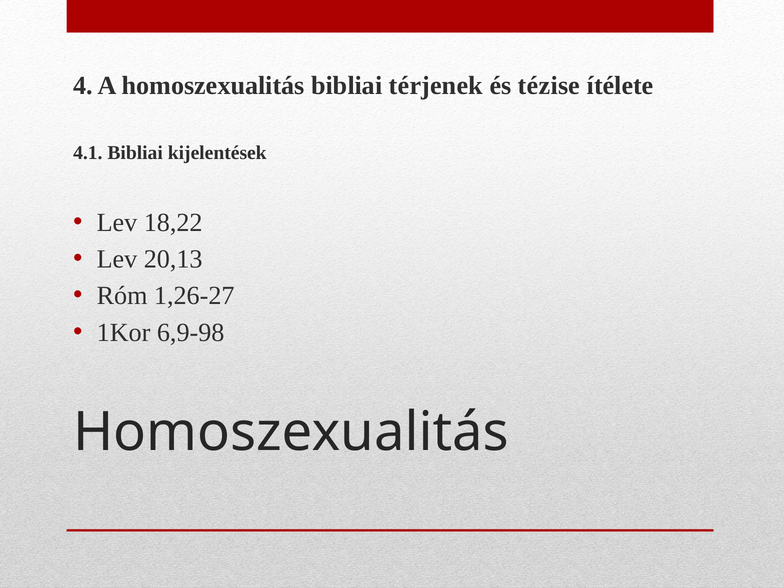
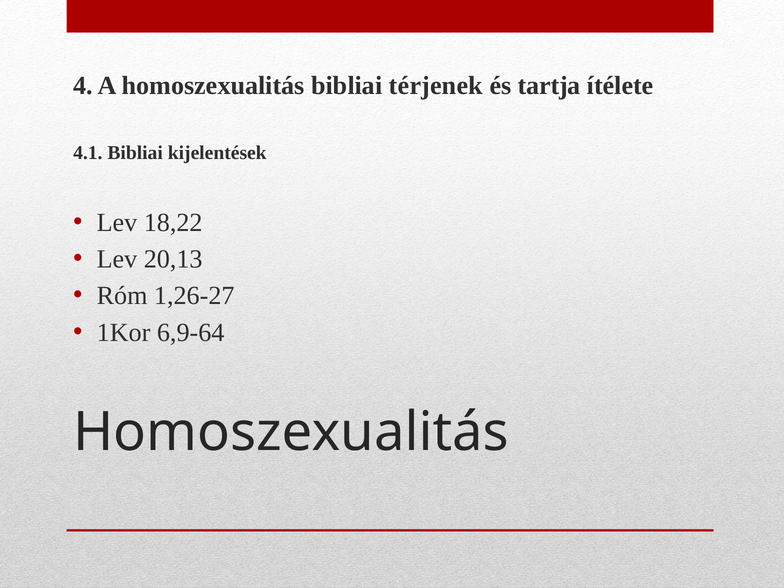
tézise: tézise -> tartja
6,9-98: 6,9-98 -> 6,9-64
